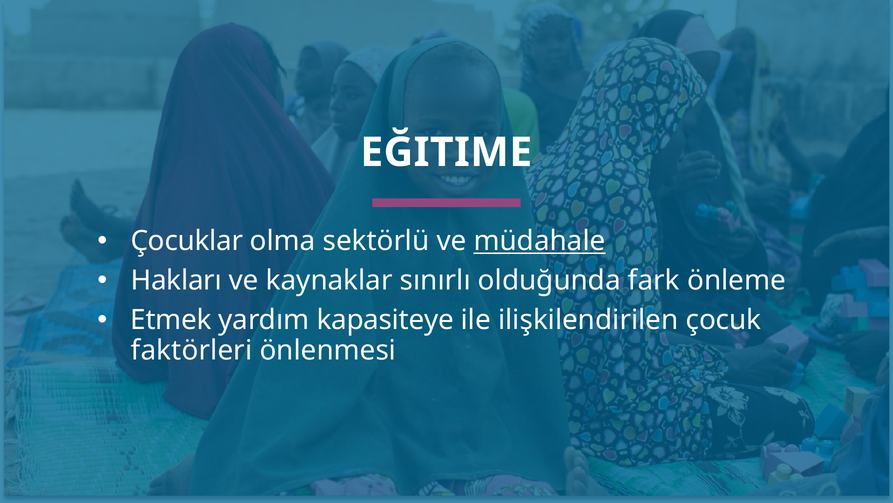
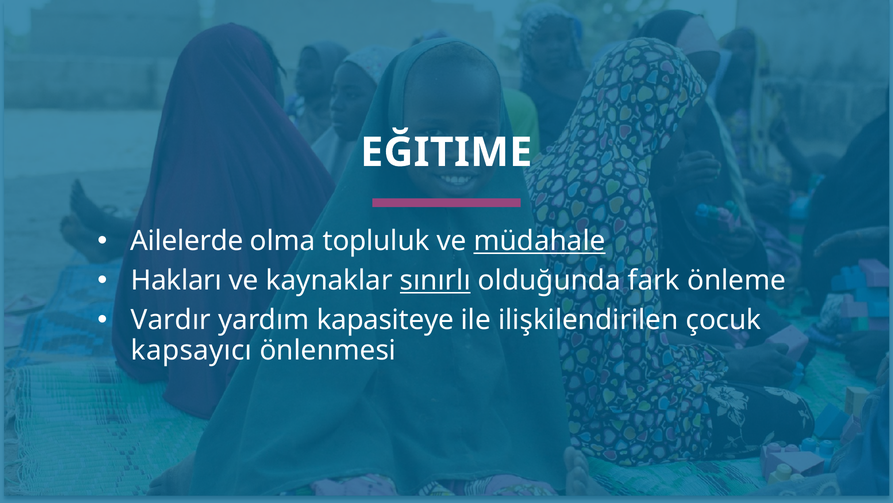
Çocuklar: Çocuklar -> Ailelerde
sektörlü: sektörlü -> topluluk
sınırlı underline: none -> present
Etmek: Etmek -> Vardır
faktörleri: faktörleri -> kapsayıcı
